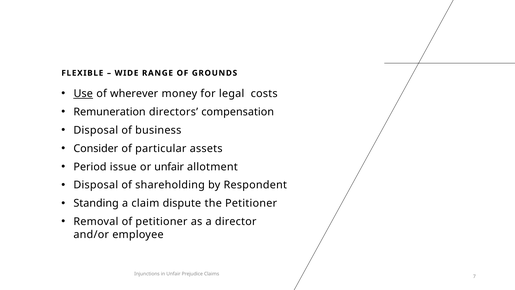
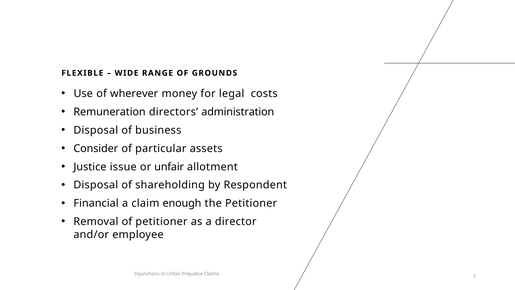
Use underline: present -> none
compensation: compensation -> administration
Period: Period -> Justice
Standing: Standing -> Financial
dispute: dispute -> enough
